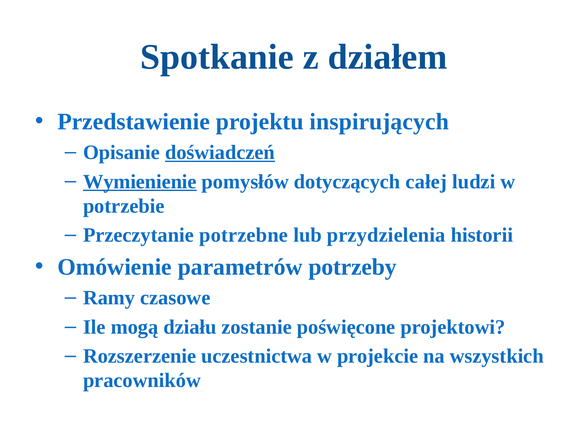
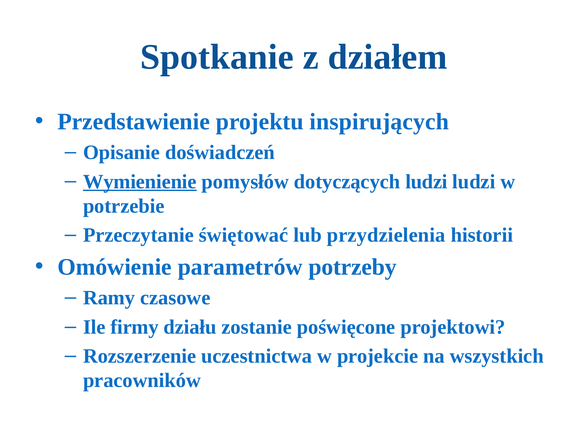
doświadczeń underline: present -> none
dotyczących całej: całej -> ludzi
potrzebne: potrzebne -> świętować
mogą: mogą -> firmy
